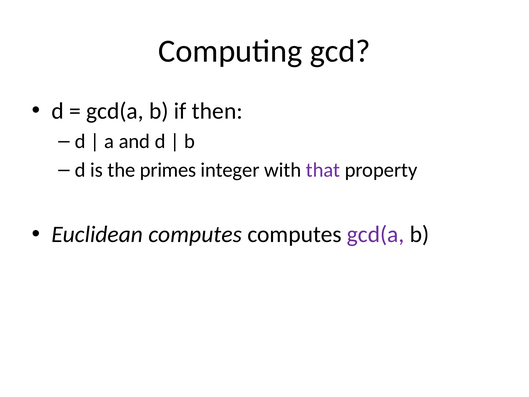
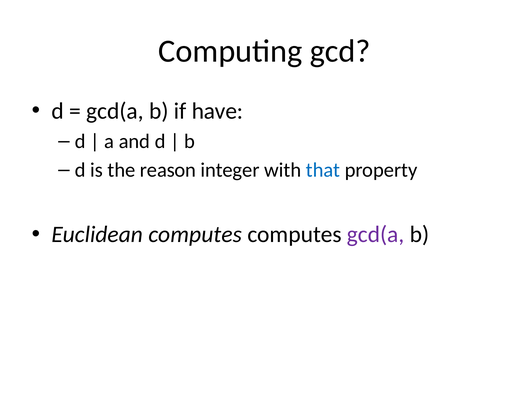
then: then -> have
primes: primes -> reason
that colour: purple -> blue
